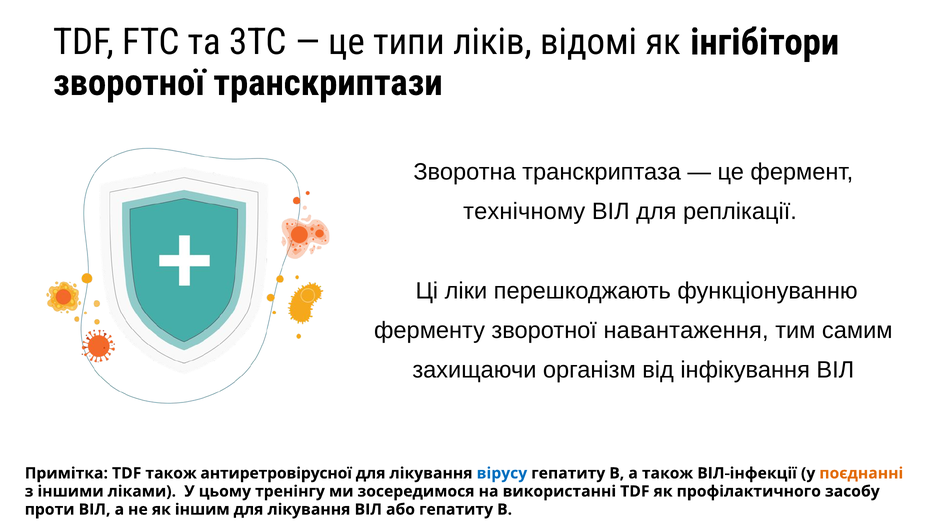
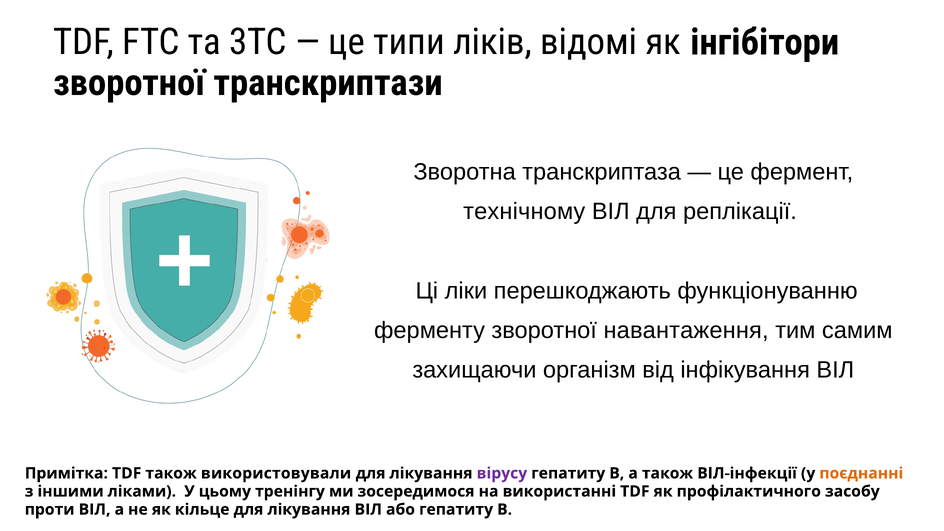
антиретровірусної: антиретровірусної -> використовували
вірусу colour: blue -> purple
іншим: іншим -> кільце
